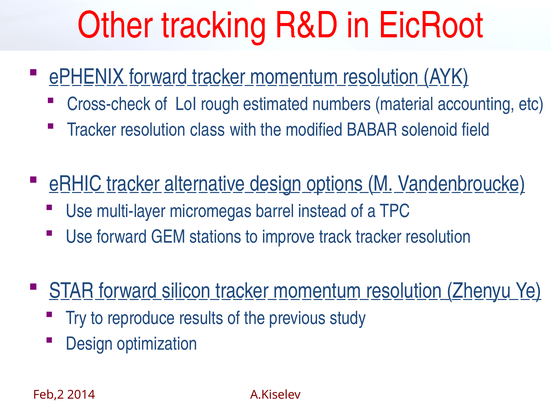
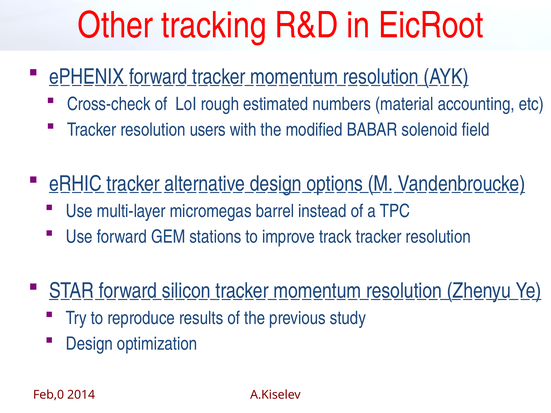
class: class -> users
Feb,2: Feb,2 -> Feb,0
